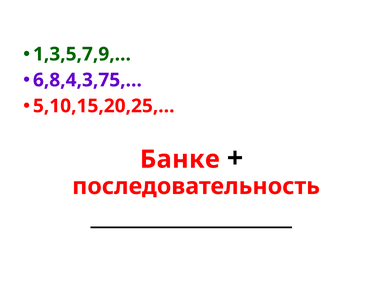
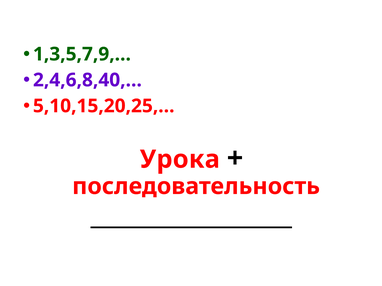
6,8,4,3,75,…: 6,8,4,3,75,… -> 2,4,6,8,40,…
Банке: Банке -> Урока
